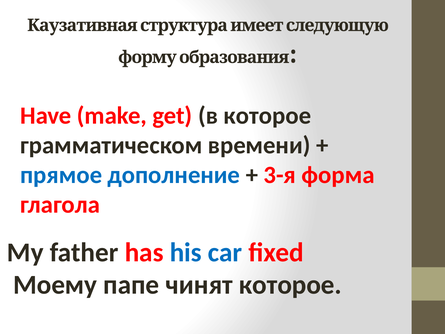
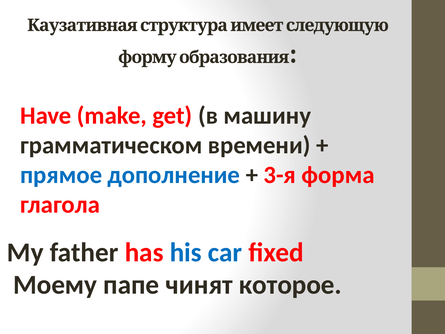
в которое: которое -> машину
